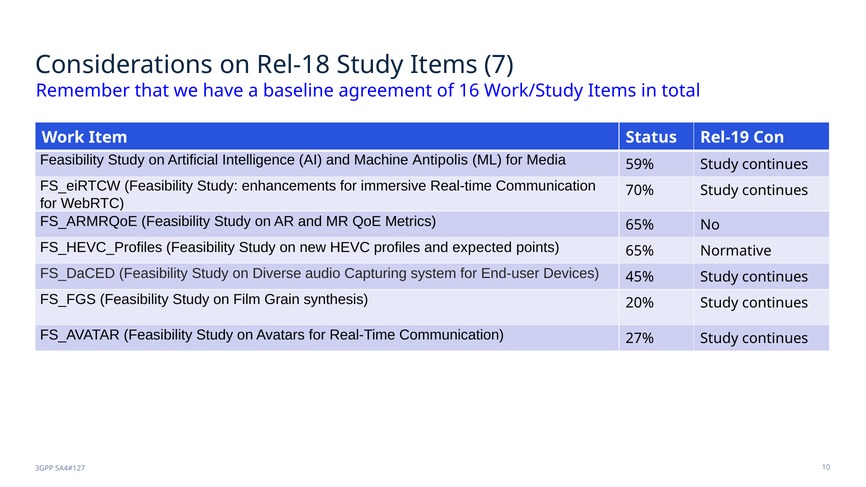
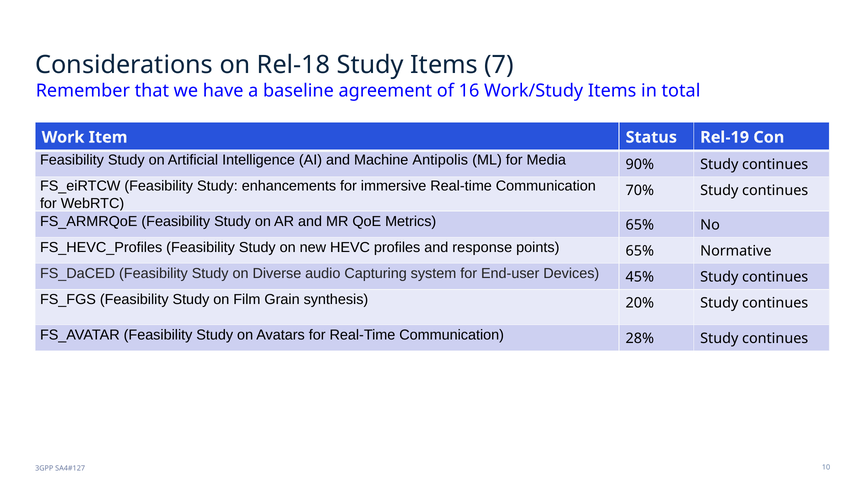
59%: 59% -> 90%
expected: expected -> response
27%: 27% -> 28%
